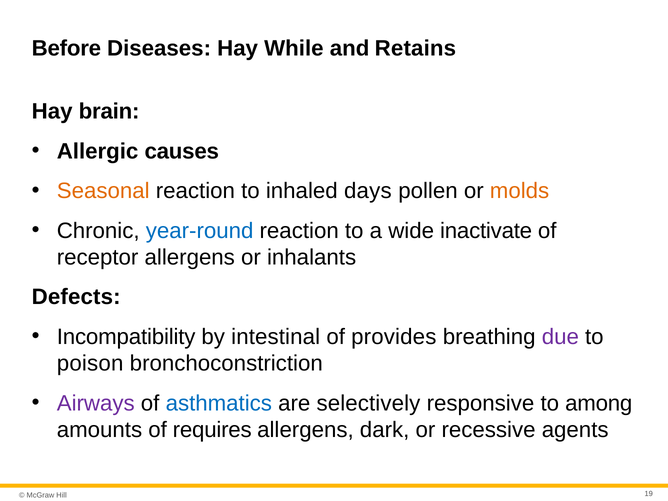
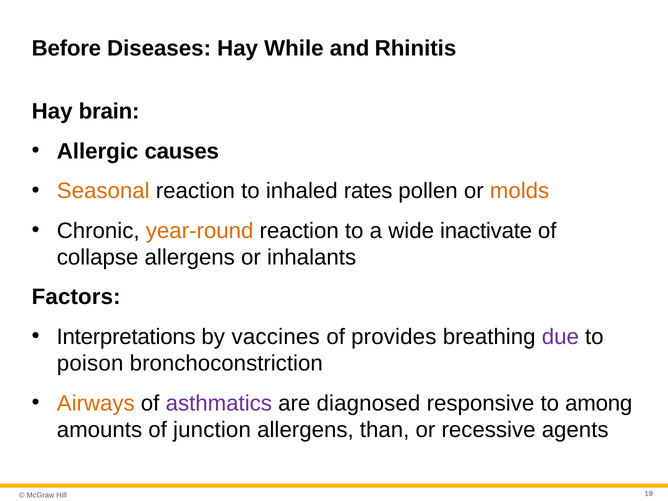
Retains: Retains -> Rhinitis
days: days -> rates
year-round colour: blue -> orange
receptor: receptor -> collapse
Defects: Defects -> Factors
Incompatibility: Incompatibility -> Interpretations
intestinal: intestinal -> vaccines
Airways colour: purple -> orange
asthmatics colour: blue -> purple
selectively: selectively -> diagnosed
requires: requires -> junction
dark: dark -> than
